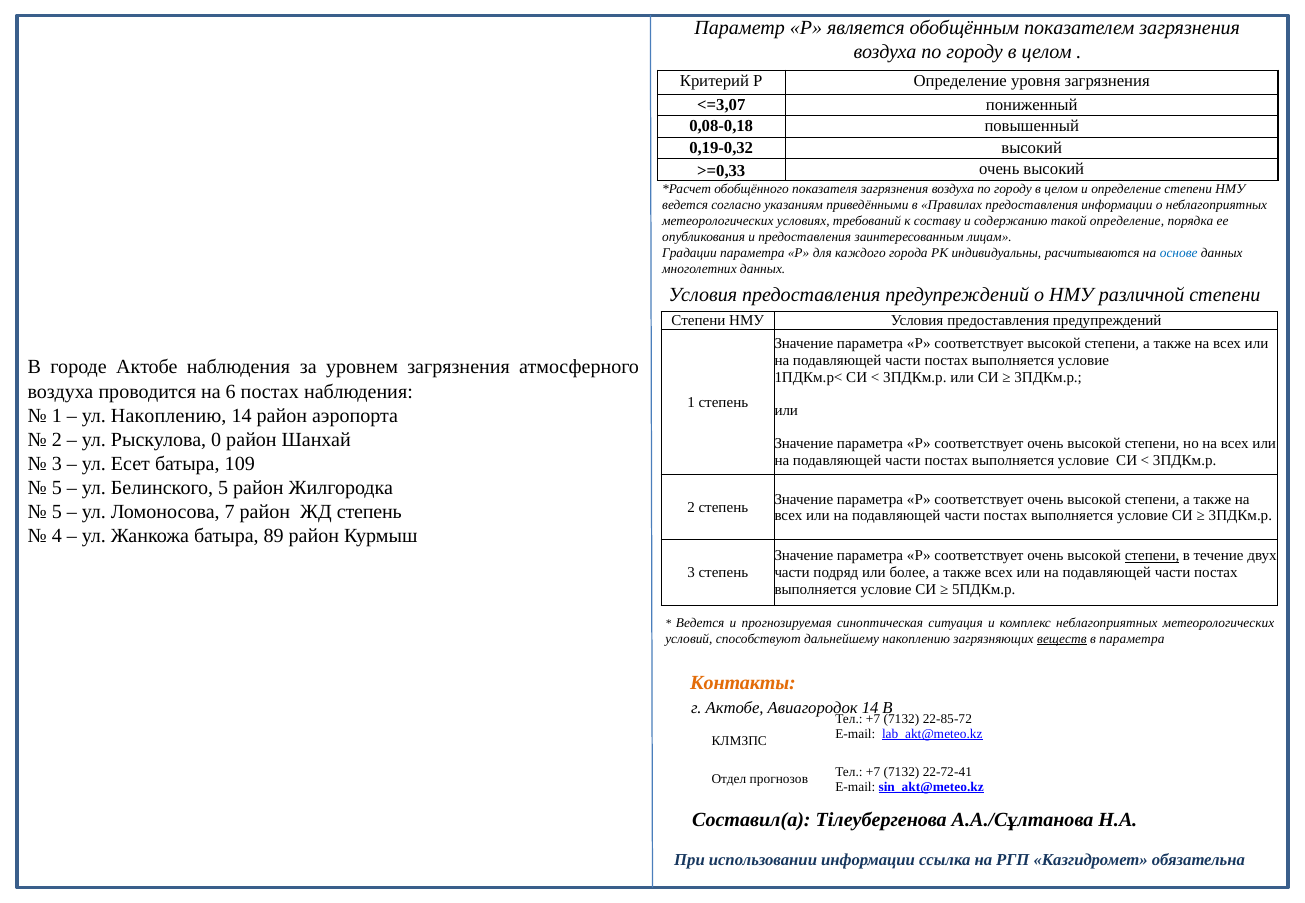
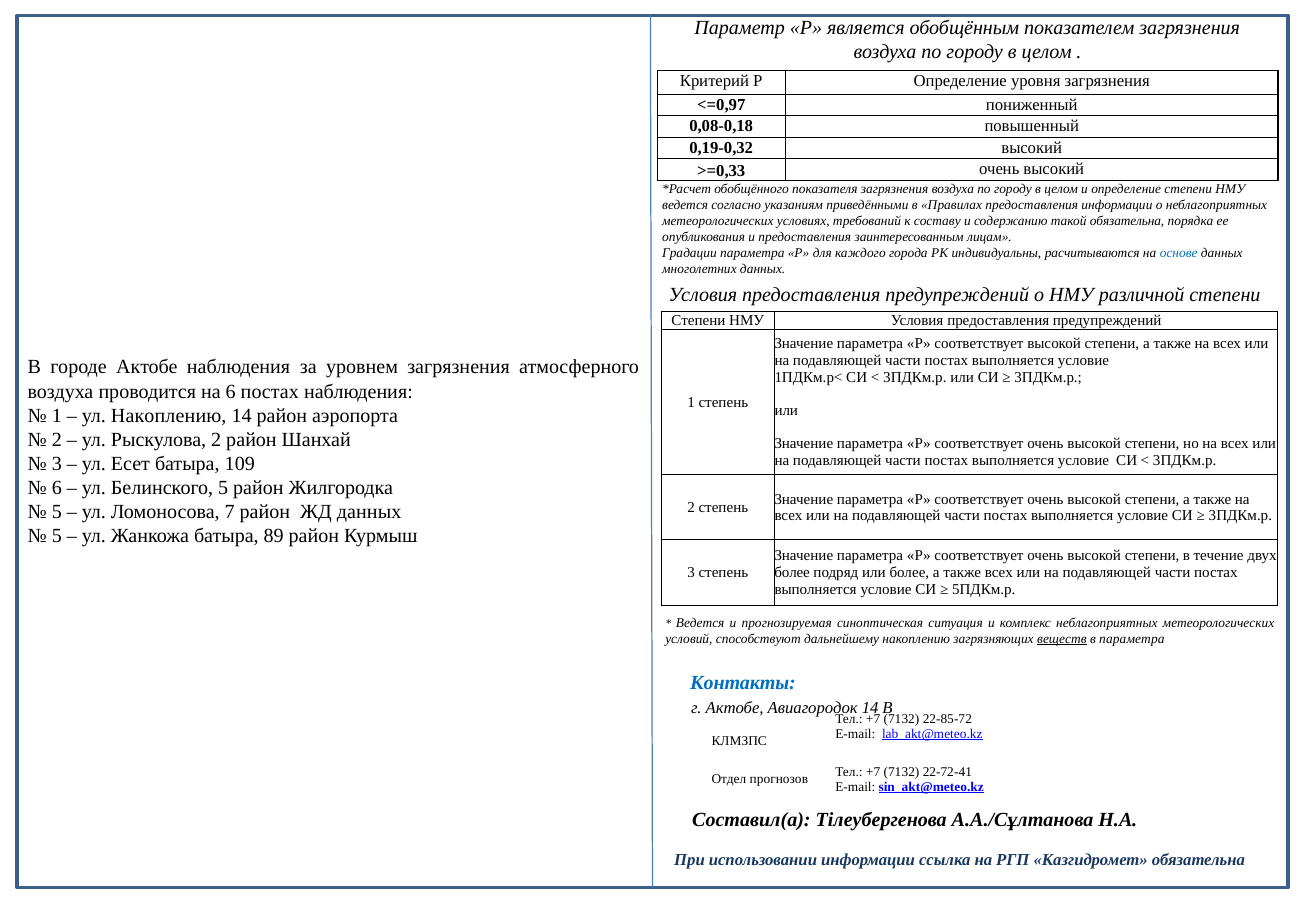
<=3,07: <=3,07 -> <=0,97
такой определение: определение -> обязательна
Рыскулова 0: 0 -> 2
5 at (57, 488): 5 -> 6
ЖД степень: степень -> данных
4 at (57, 536): 4 -> 5
степени at (1152, 556) underline: present -> none
части at (792, 573): части -> более
Контакты colour: orange -> blue
